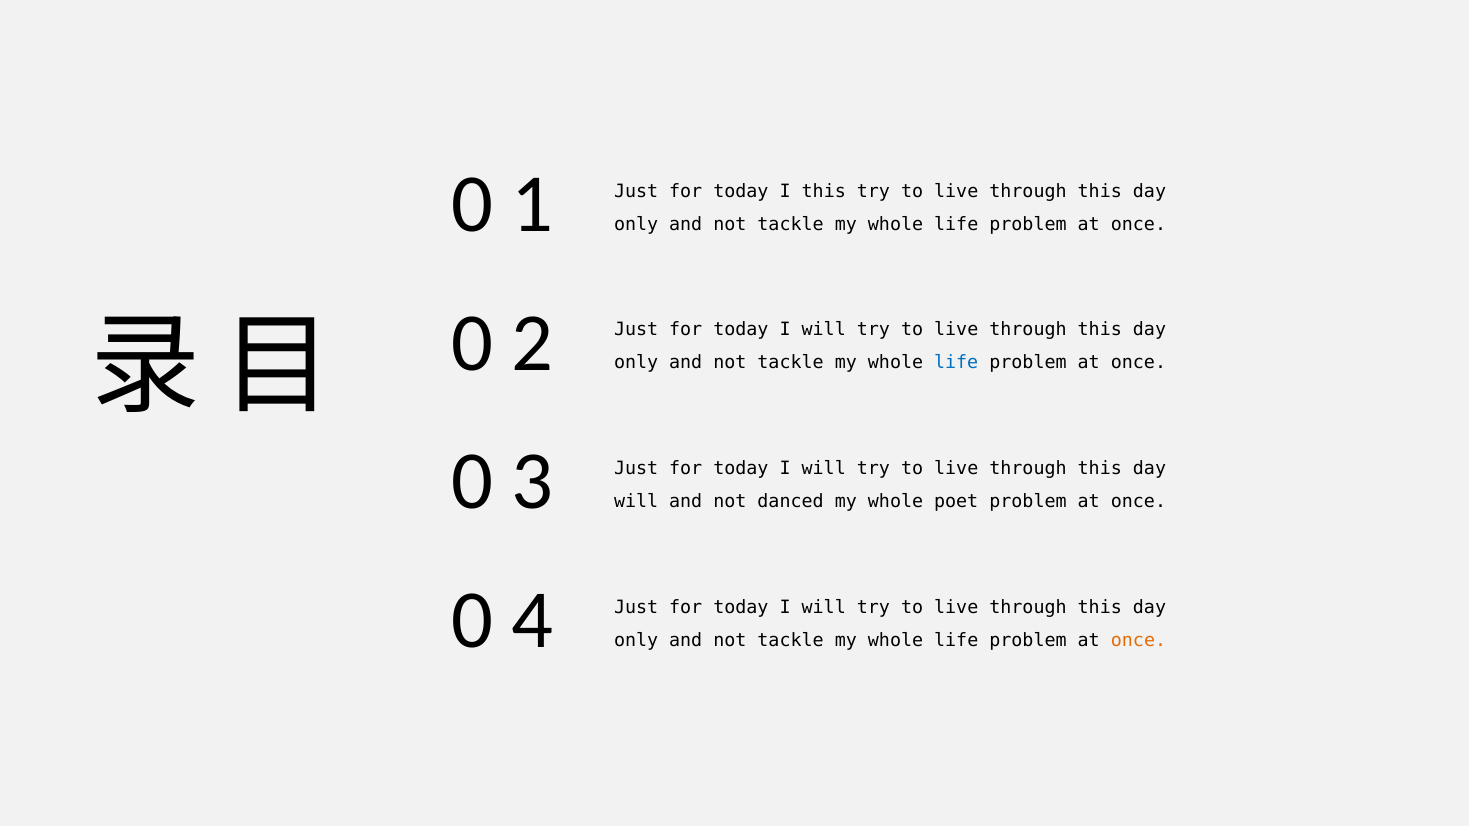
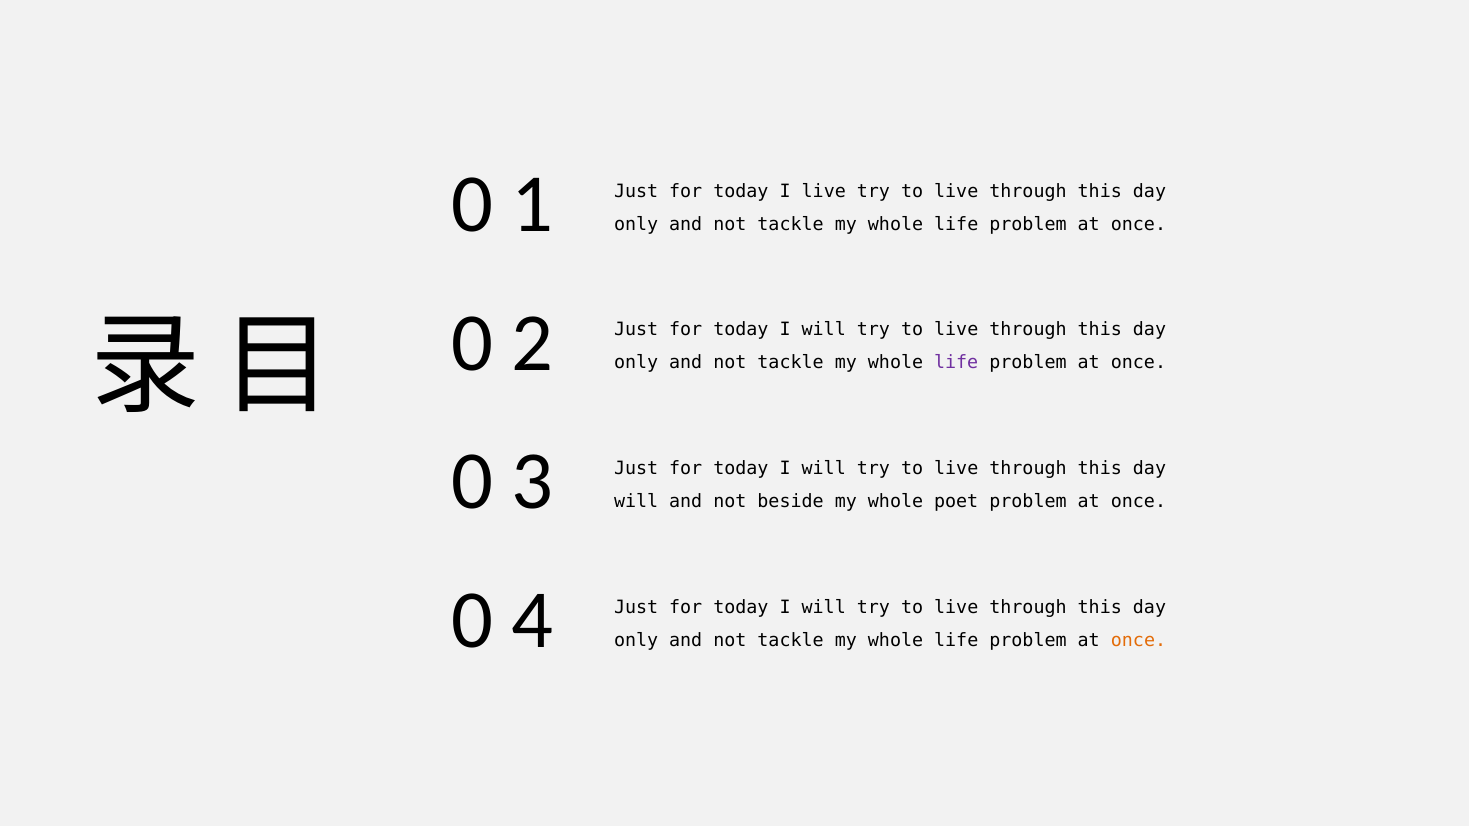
I this: this -> live
life at (956, 363) colour: blue -> purple
danced: danced -> beside
